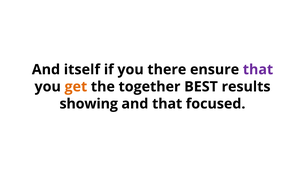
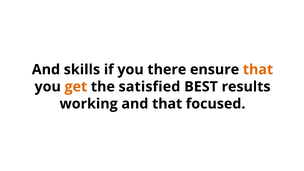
itself: itself -> skills
that at (258, 70) colour: purple -> orange
together: together -> satisfied
showing: showing -> working
